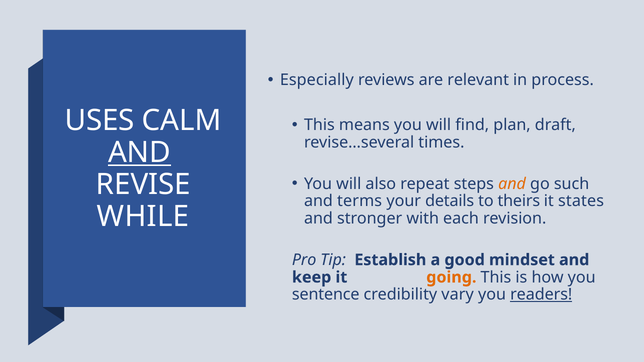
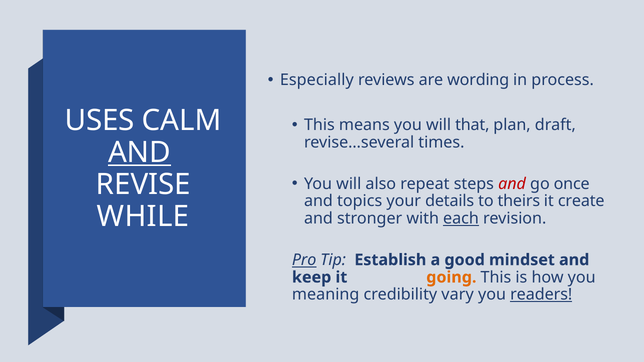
relevant: relevant -> wording
find: find -> that
and at (512, 184) colour: orange -> red
such: such -> once
terms: terms -> topics
states: states -> create
each underline: none -> present
Pro underline: none -> present
sentence: sentence -> meaning
